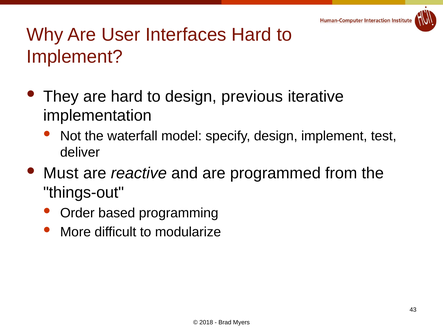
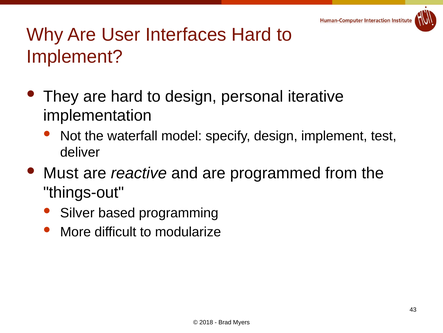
previous: previous -> personal
Order: Order -> Silver
